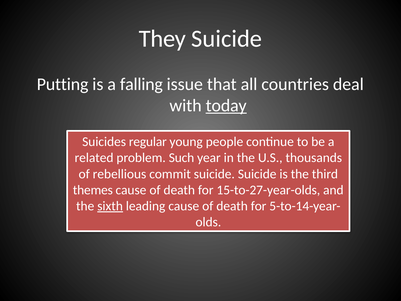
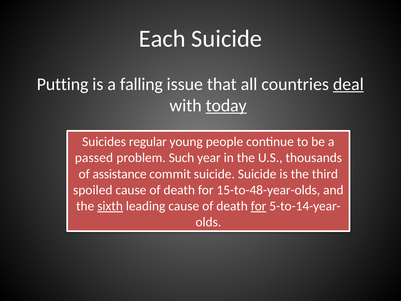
They: They -> Each
deal underline: none -> present
related: related -> passed
rebellious: rebellious -> assistance
themes: themes -> spoiled
15-to-27-year-olds: 15-to-27-year-olds -> 15-to-48-year-olds
for at (259, 206) underline: none -> present
